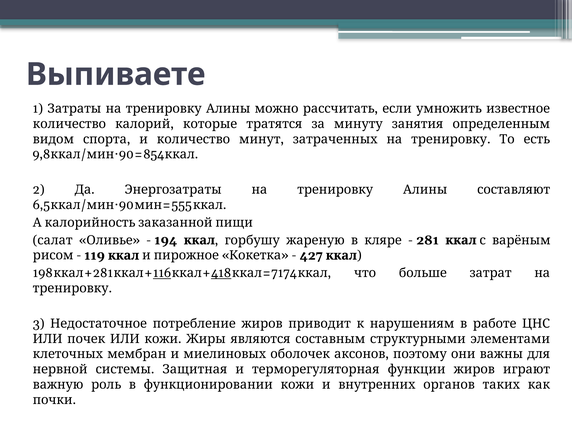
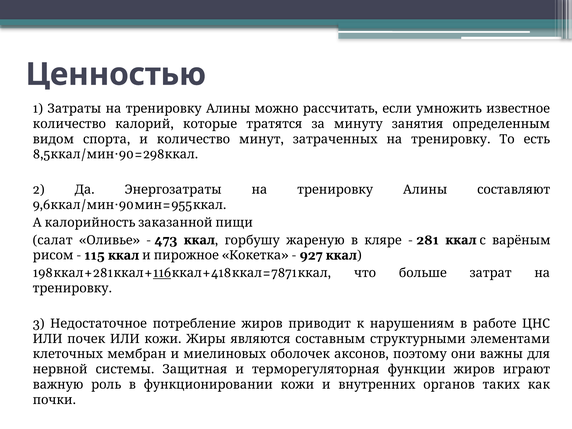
Выпиваете: Выпиваете -> Ценностью
9,8: 9,8 -> 8,5
854: 854 -> 298
6,5: 6,5 -> 9,6
555: 555 -> 955
194: 194 -> 473
119: 119 -> 115
427: 427 -> 927
418 underline: present -> none
7174: 7174 -> 7871
